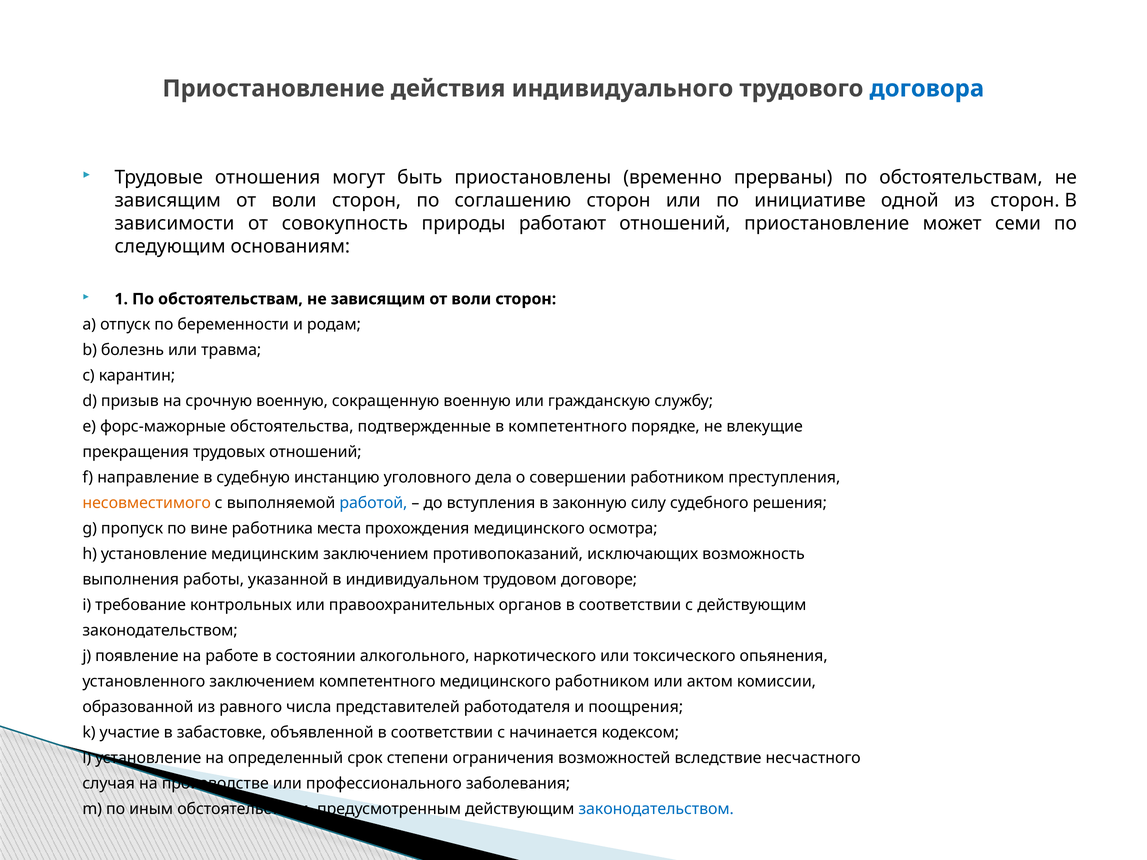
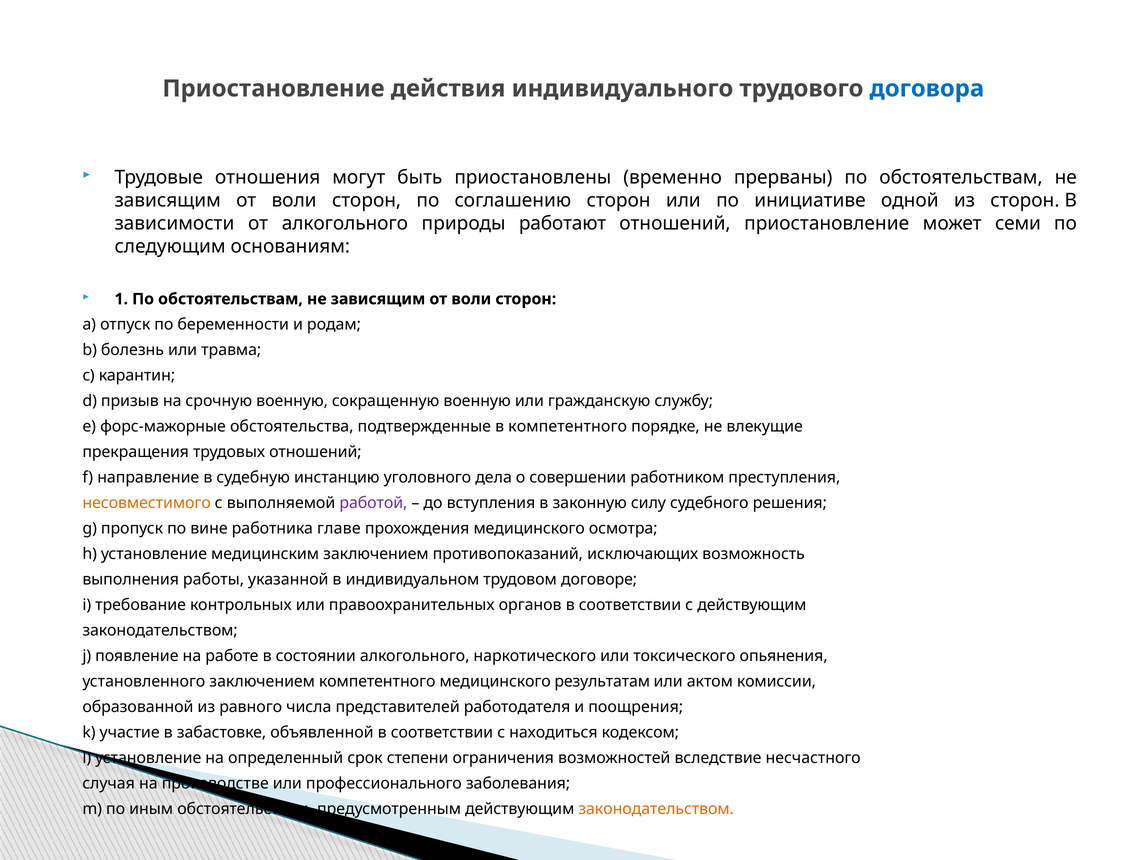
от совокупность: совокупность -> алкогольного
работой colour: blue -> purple
места: места -> главе
медицинского работником: работником -> результатам
начинается: начинается -> находиться
законодательством at (656, 809) colour: blue -> orange
